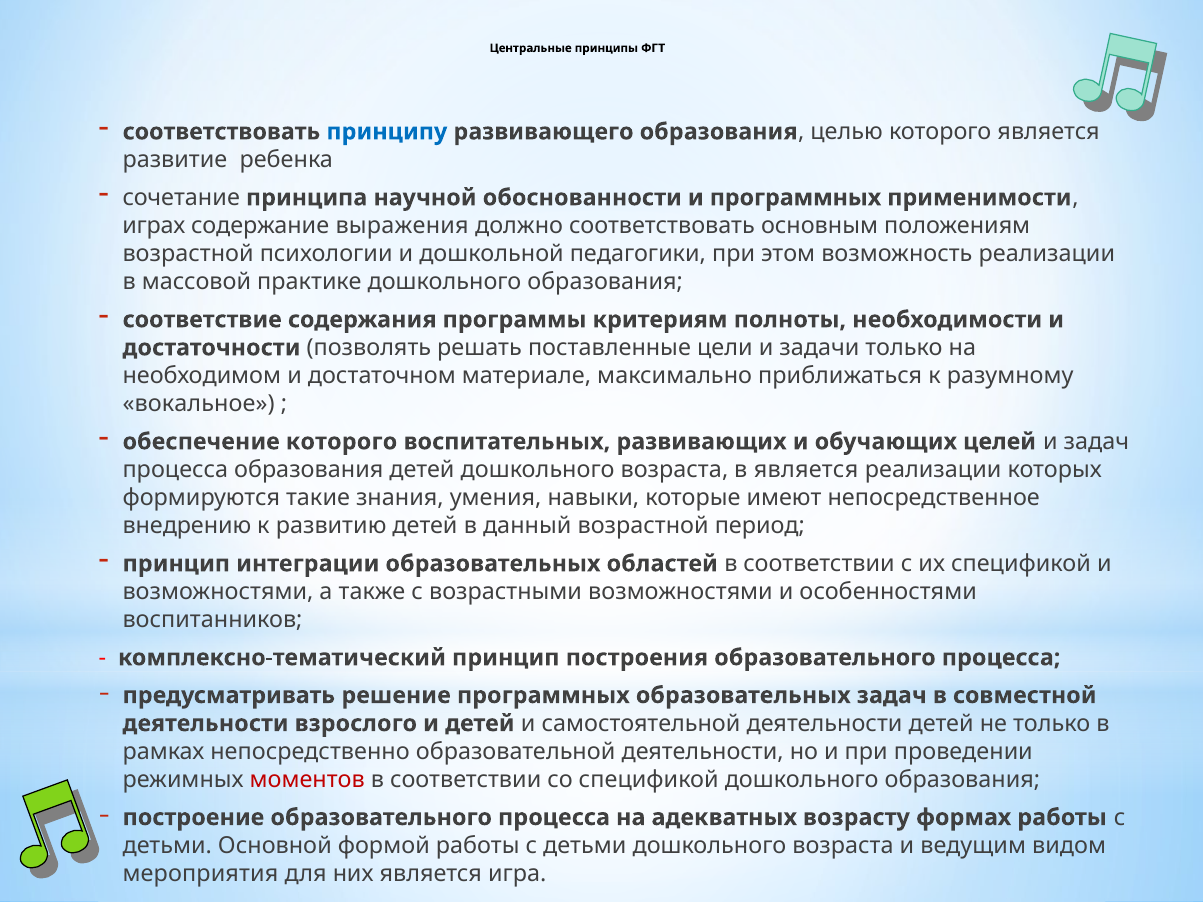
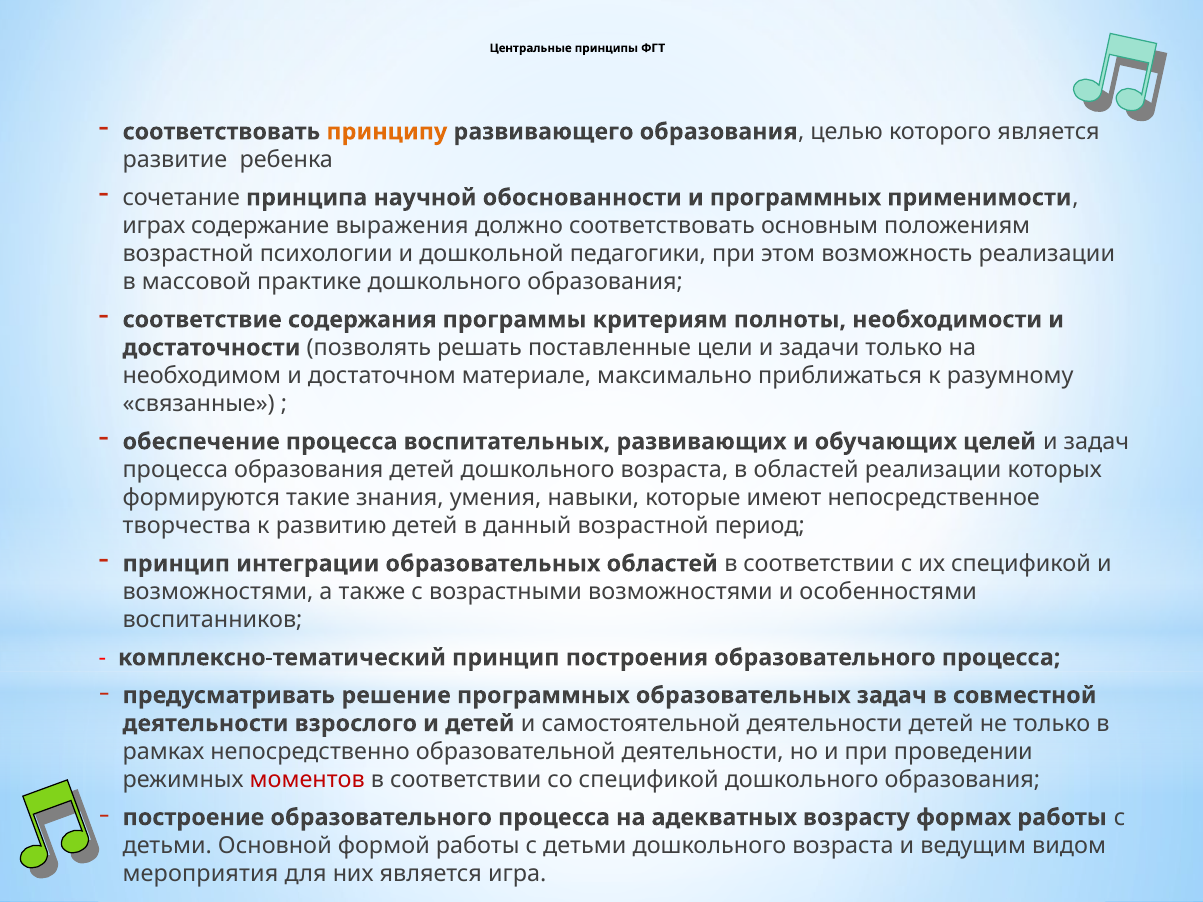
принципу colour: blue -> orange
вокальное: вокальное -> связанные
обеспечение которого: которого -> процесса
в является: является -> областей
внедрению: внедрению -> творчества
